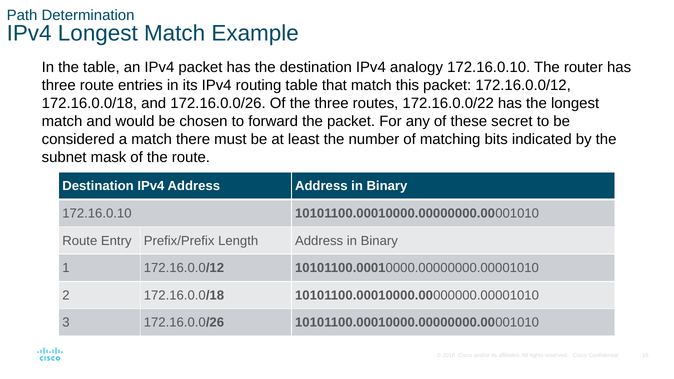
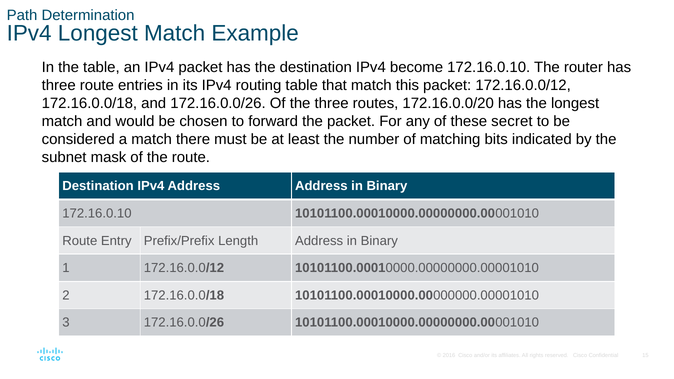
analogy: analogy -> become
172.16.0.0/22: 172.16.0.0/22 -> 172.16.0.0/20
